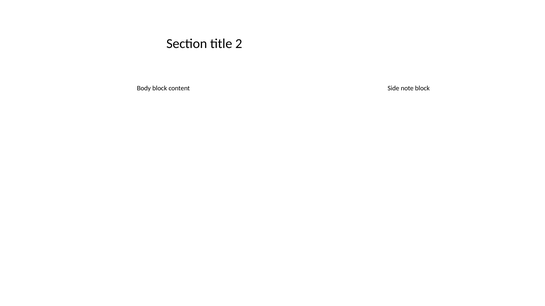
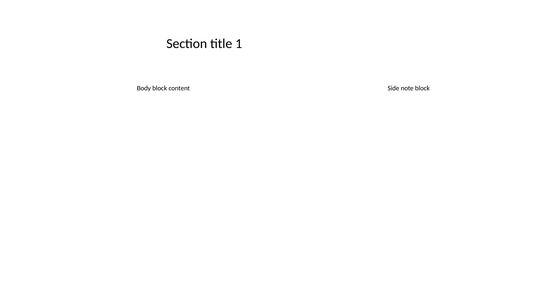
2: 2 -> 1
